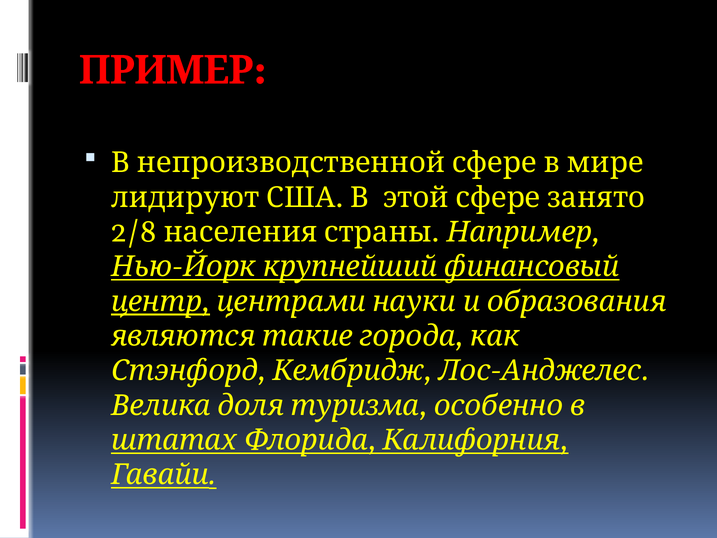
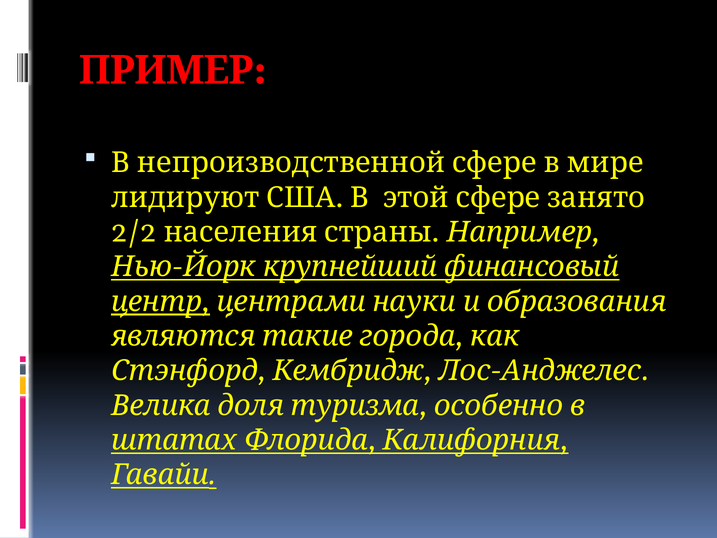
2/8: 2/8 -> 2/2
